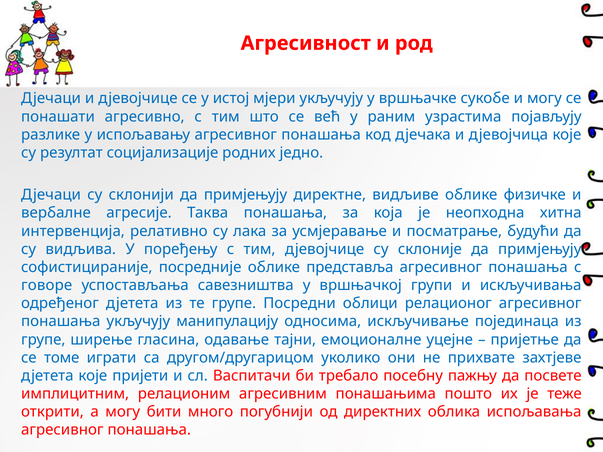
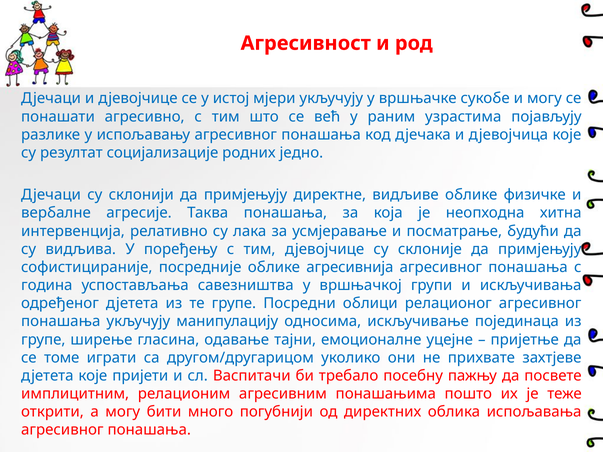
представља: представља -> агресивнија
говоре: говоре -> година
